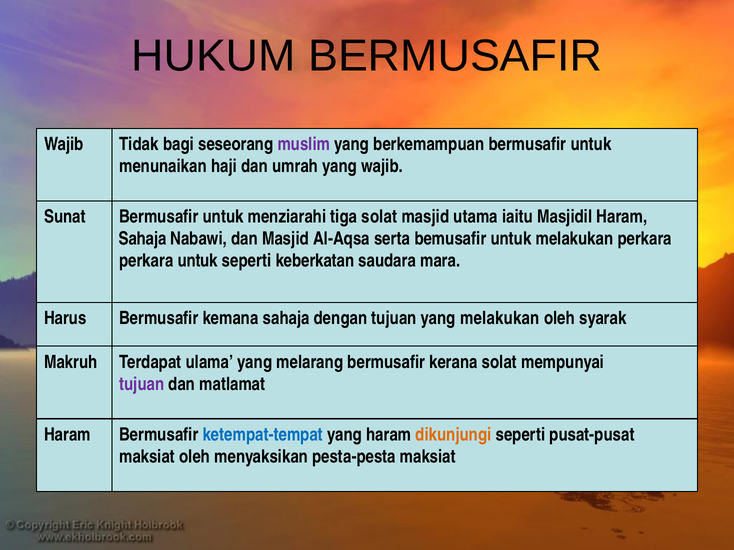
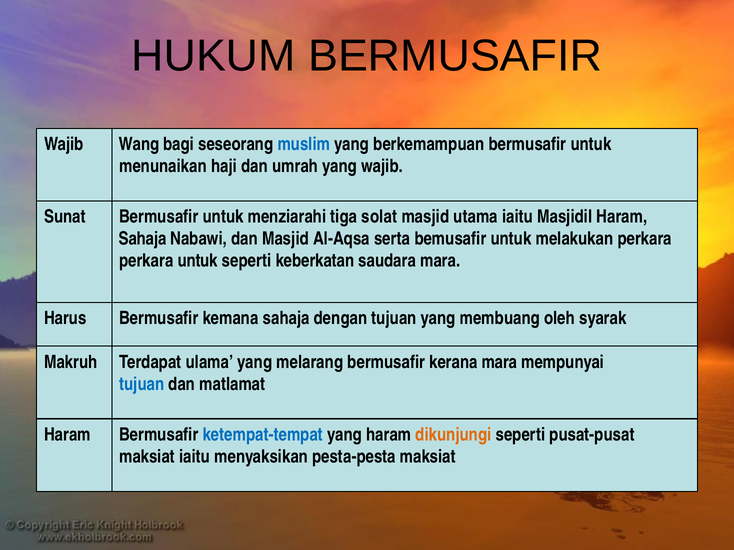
Tidak: Tidak -> Wang
muslim colour: purple -> blue
yang melakukan: melakukan -> membuang
kerana solat: solat -> mara
tujuan at (142, 385) colour: purple -> blue
maksiat oleh: oleh -> iaitu
